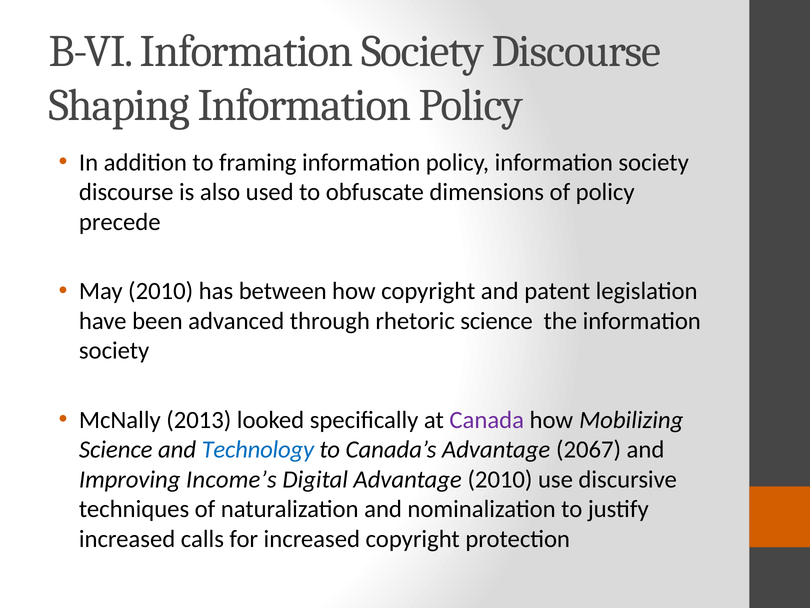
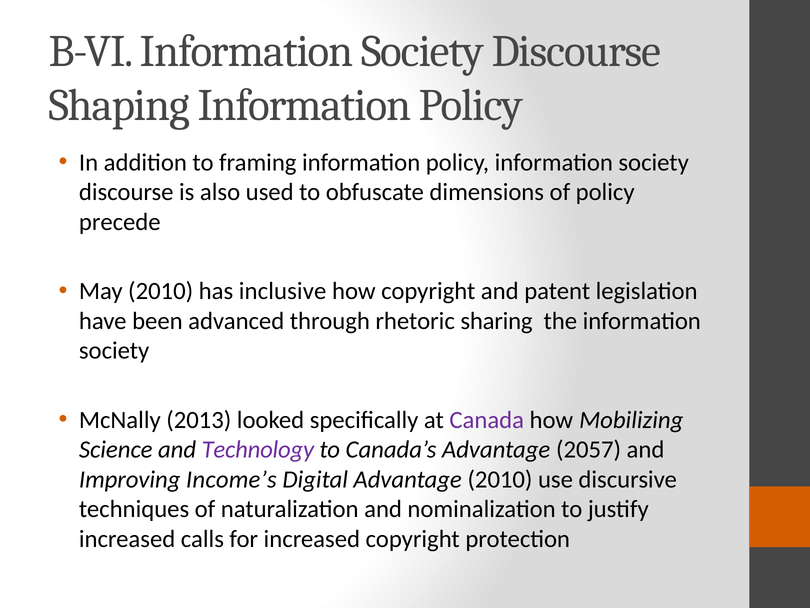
between: between -> inclusive
rhetoric science: science -> sharing
Technology colour: blue -> purple
2067: 2067 -> 2057
